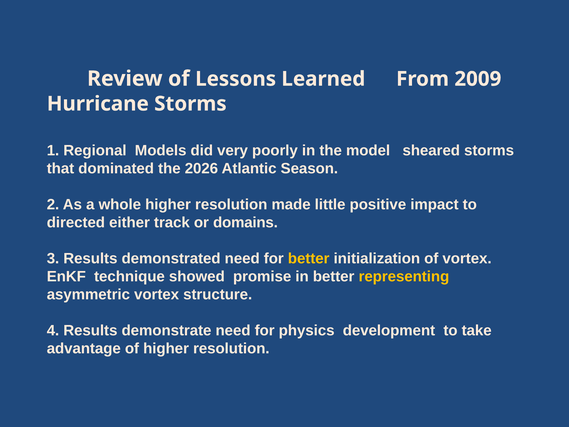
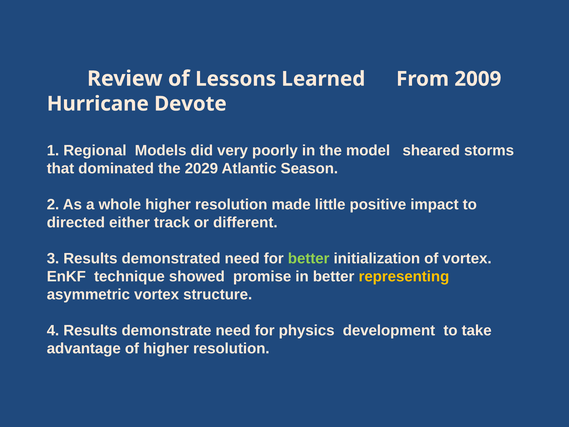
Hurricane Storms: Storms -> Devote
2026: 2026 -> 2029
domains: domains -> different
better at (309, 258) colour: yellow -> light green
